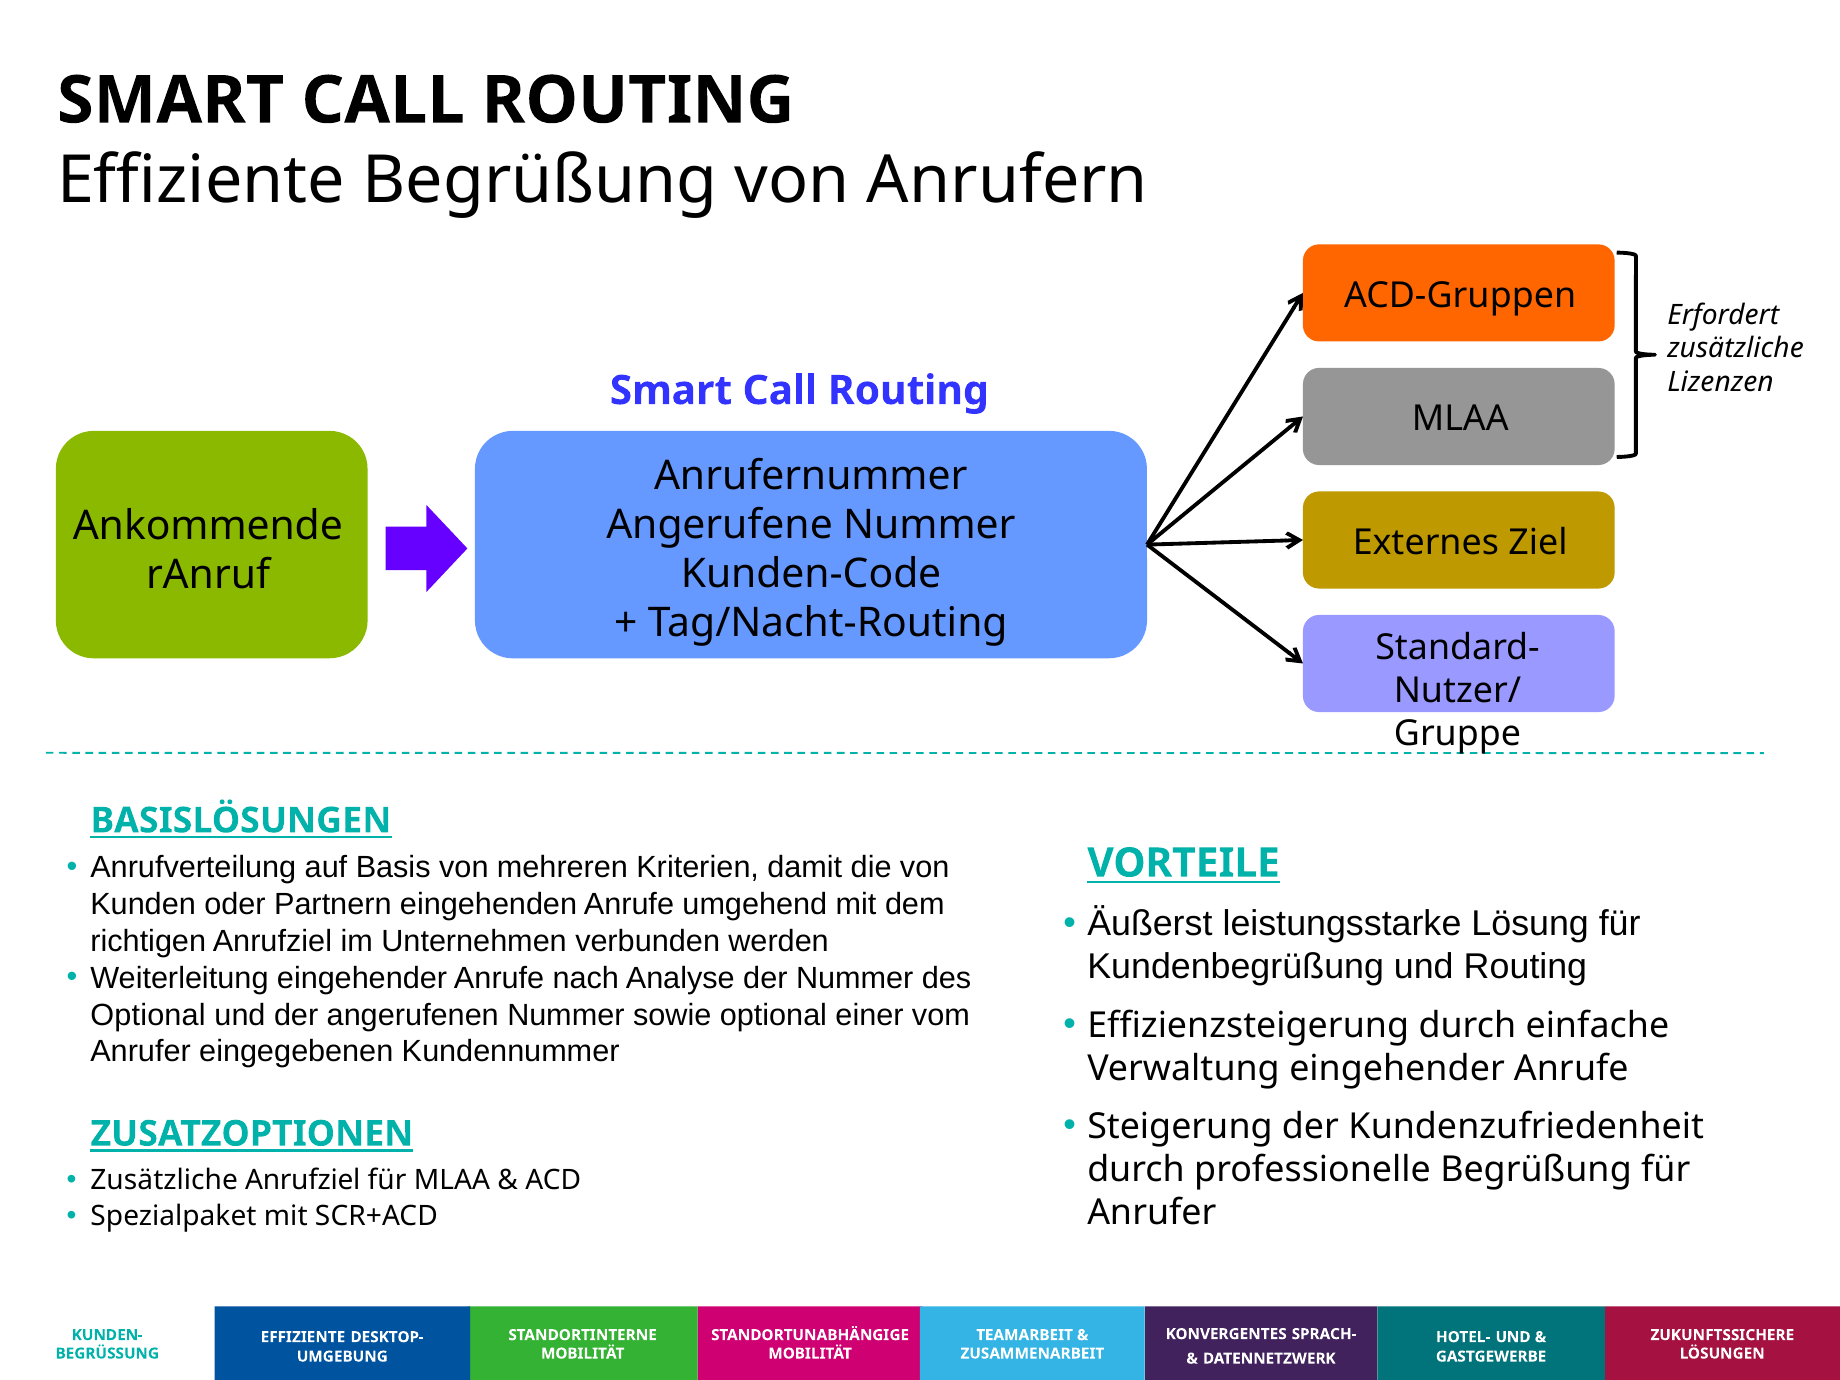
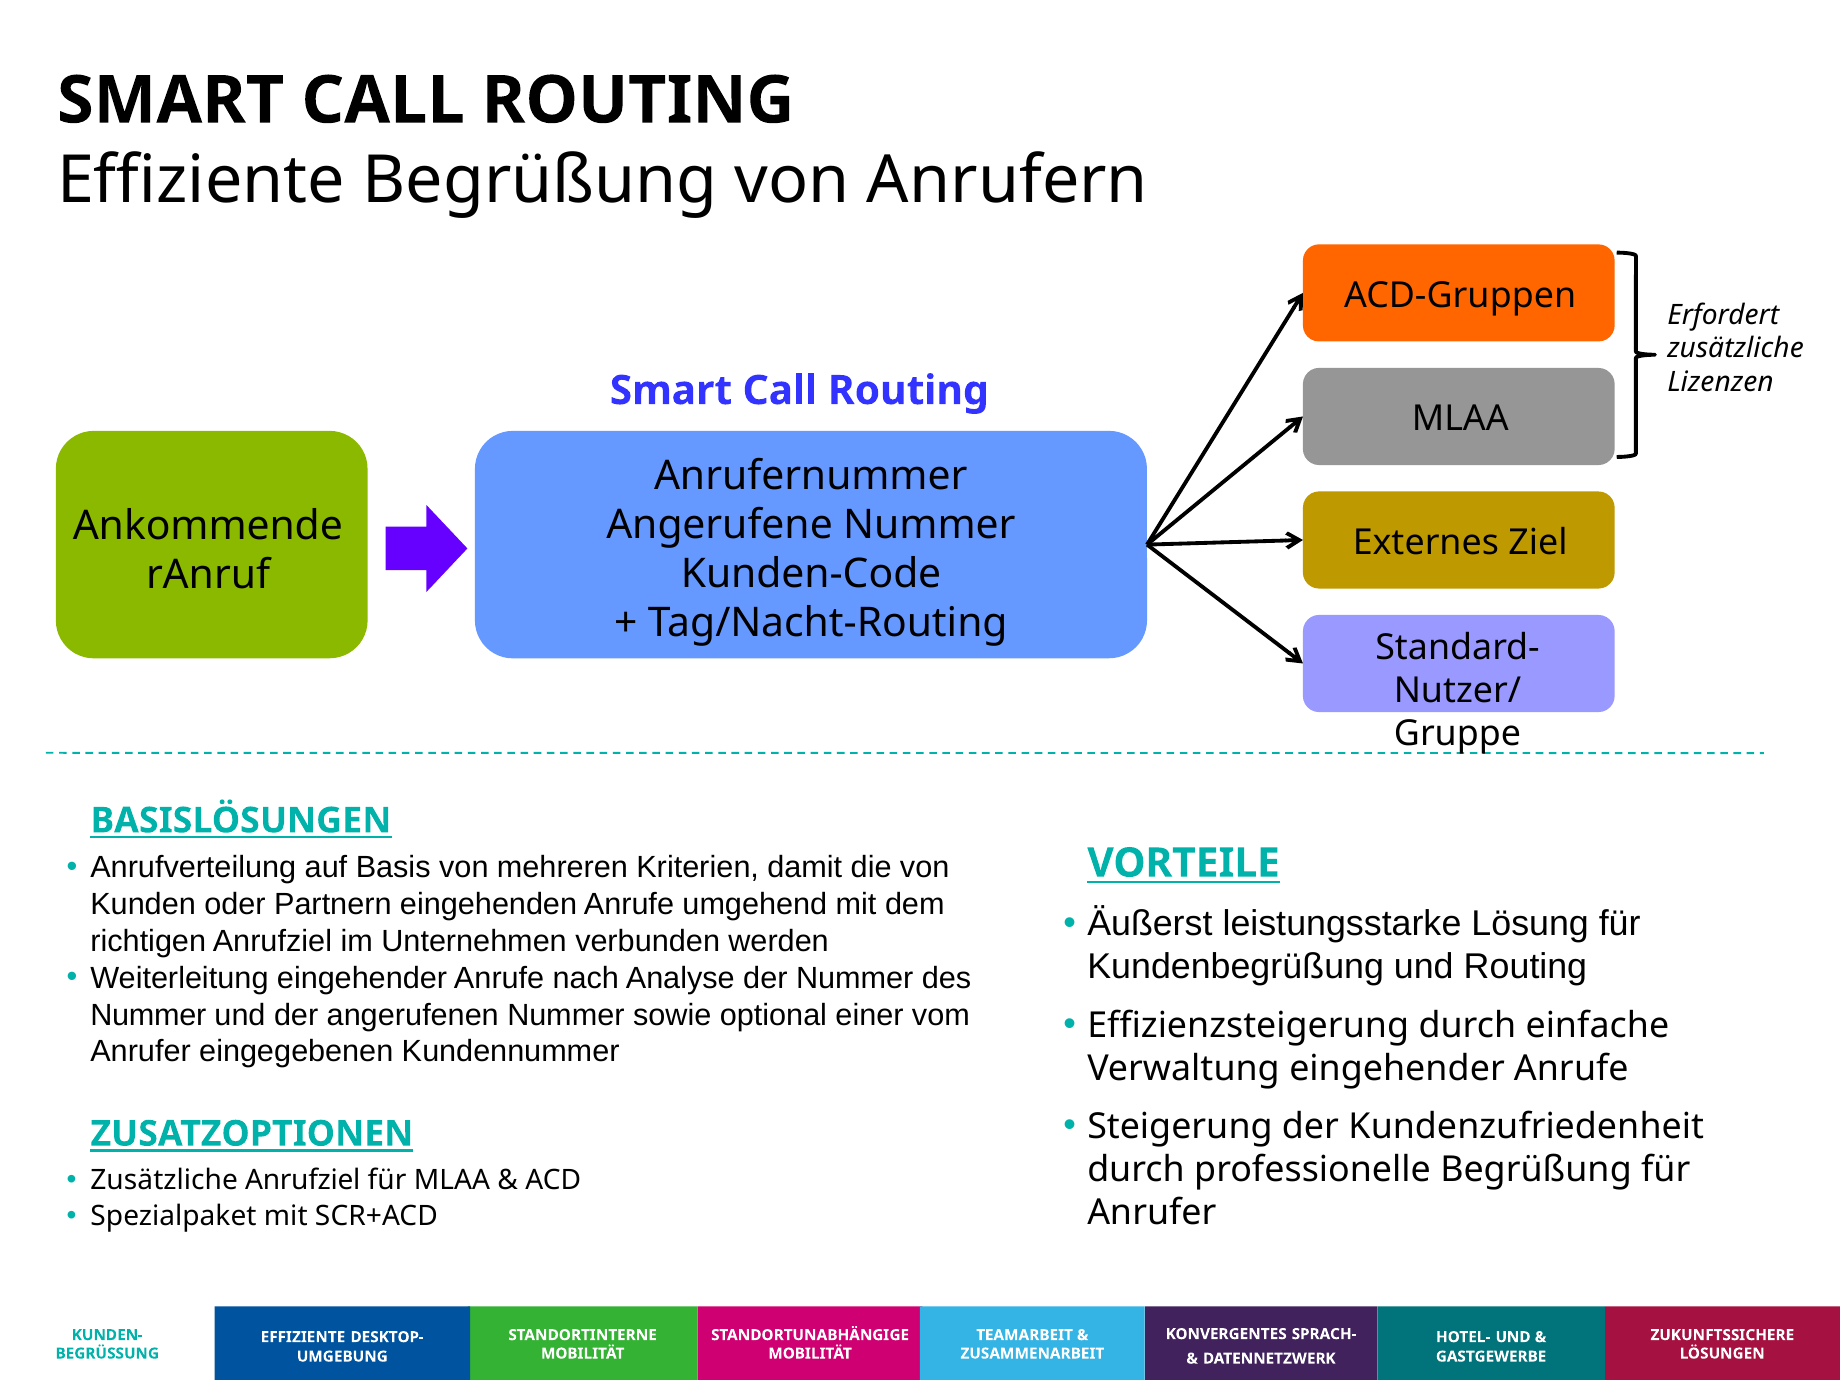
Optional at (148, 1015): Optional -> Nummer
